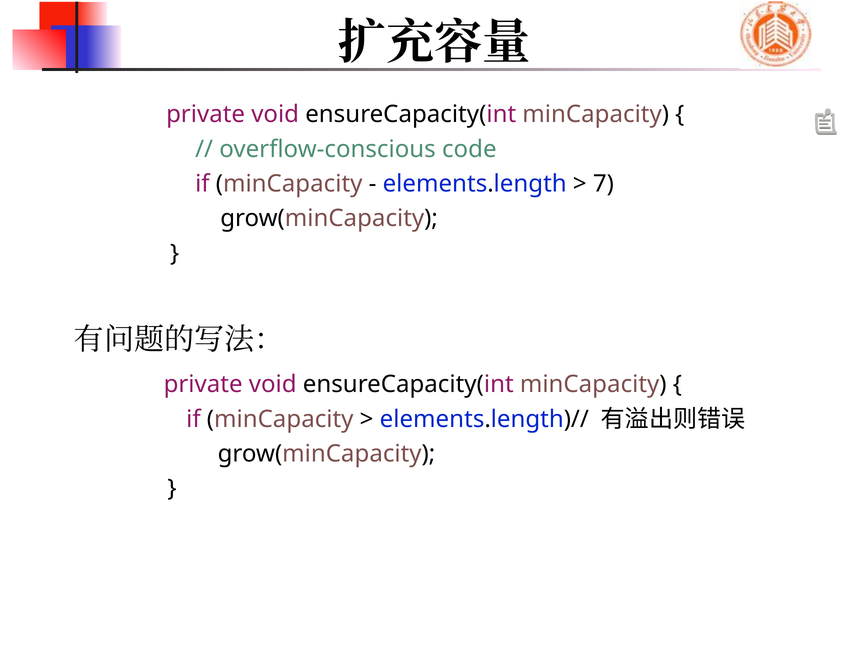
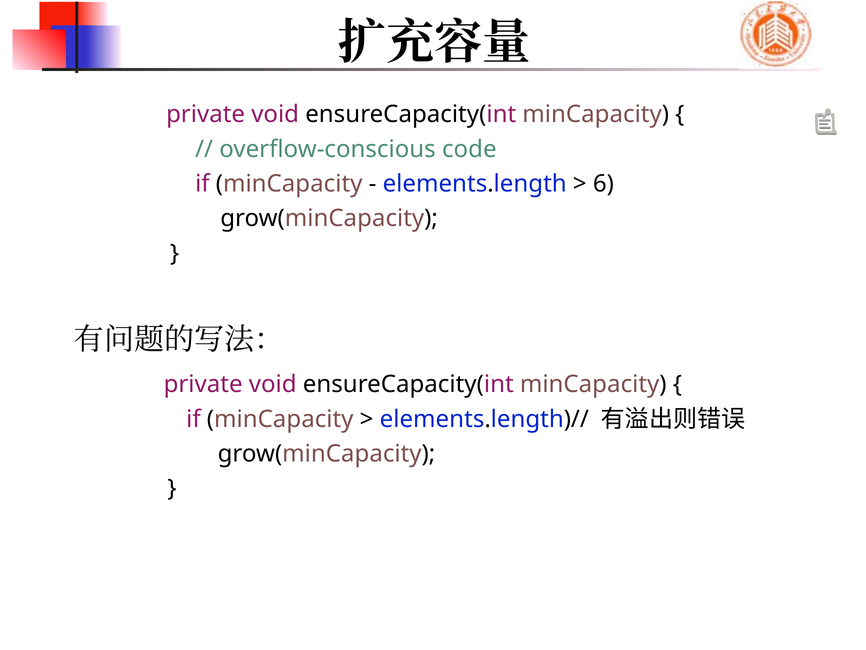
7: 7 -> 6
